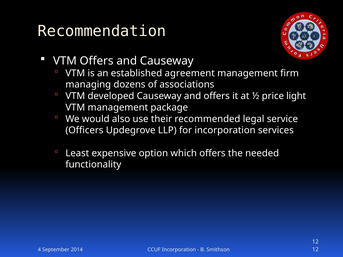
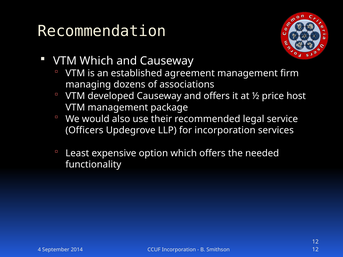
VTM Offers: Offers -> Which
light: light -> host
